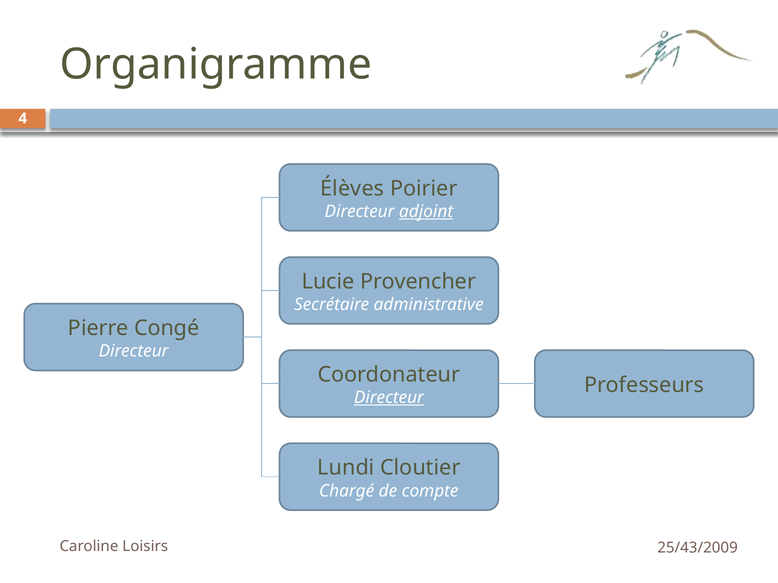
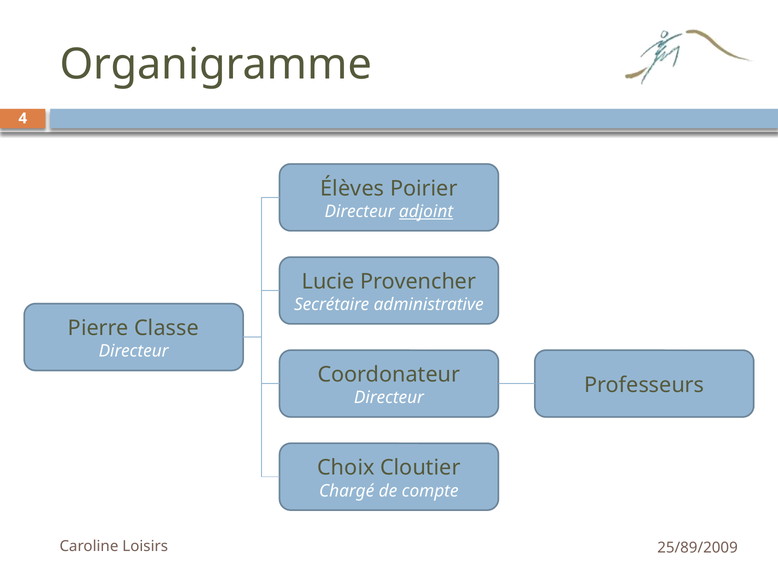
Congé: Congé -> Classe
Directeur at (389, 398) underline: present -> none
Lundi: Lundi -> Choix
25/43/2009: 25/43/2009 -> 25/89/2009
